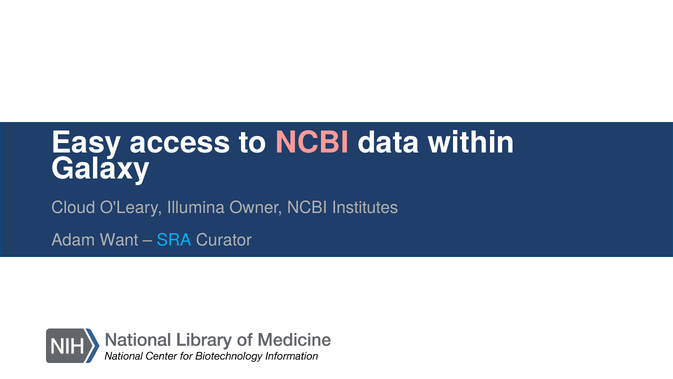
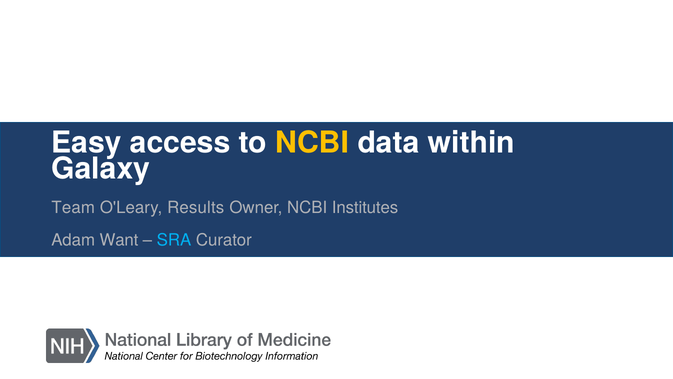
NCBI at (312, 143) colour: pink -> yellow
Cloud: Cloud -> Team
Illumina: Illumina -> Results
